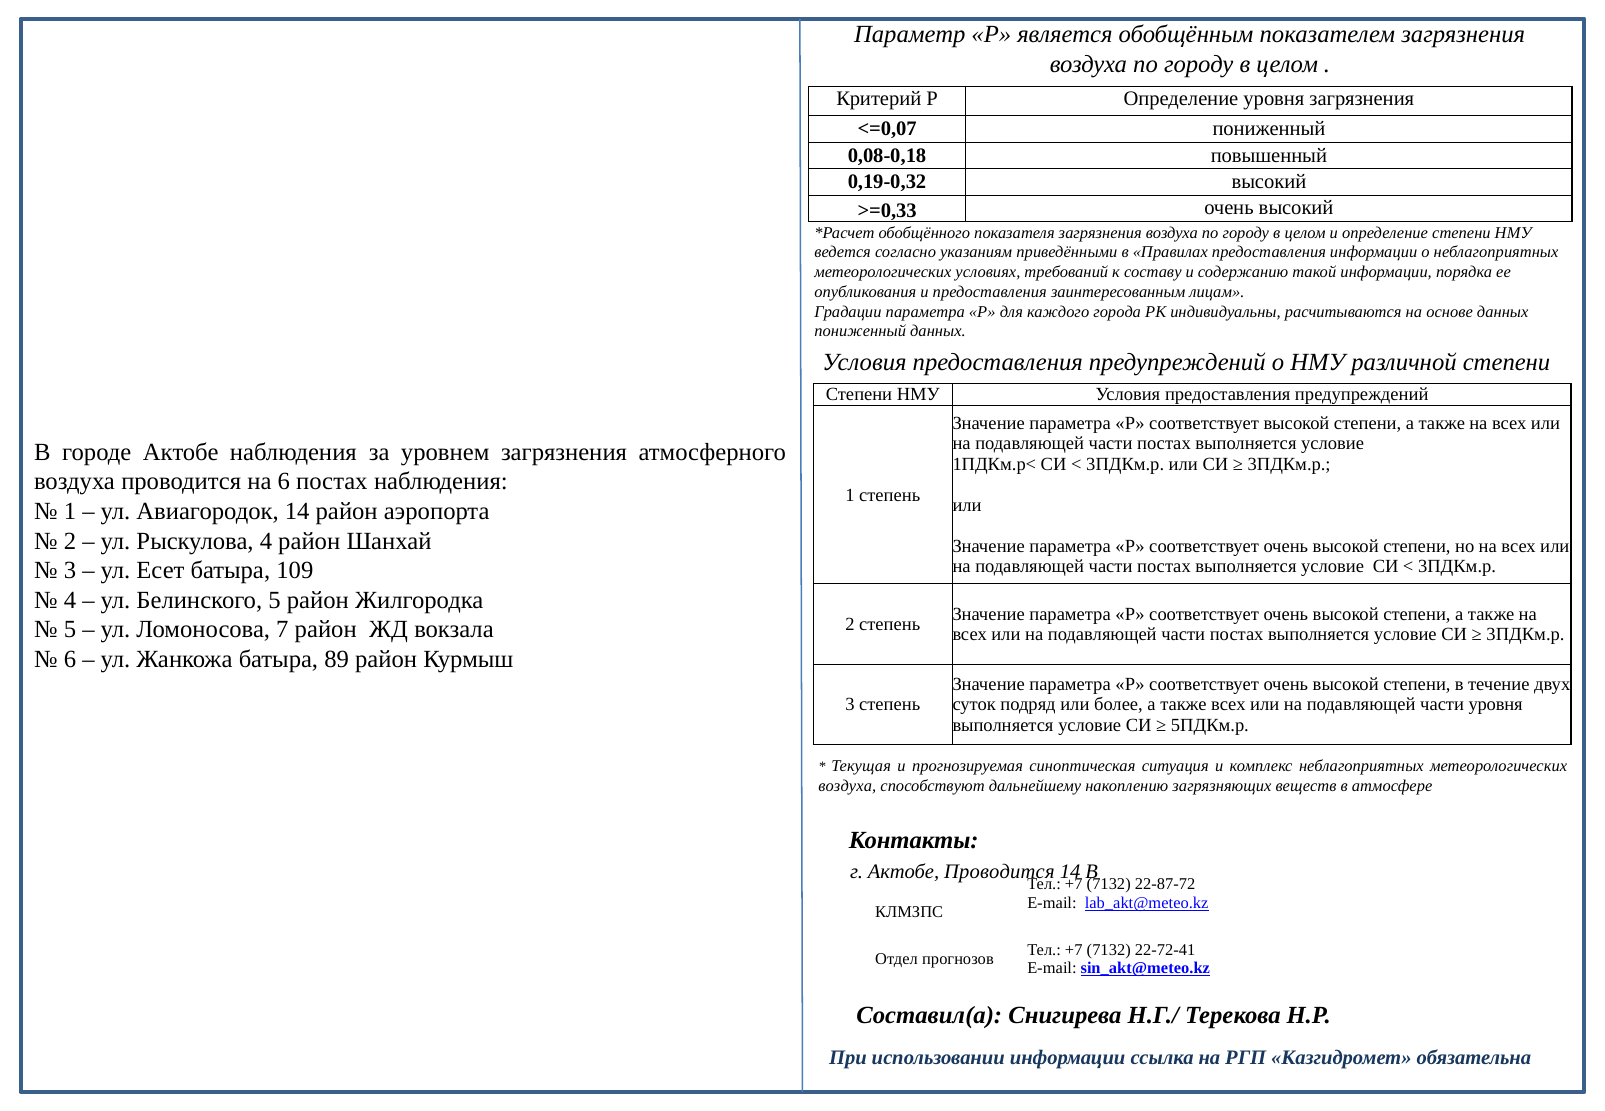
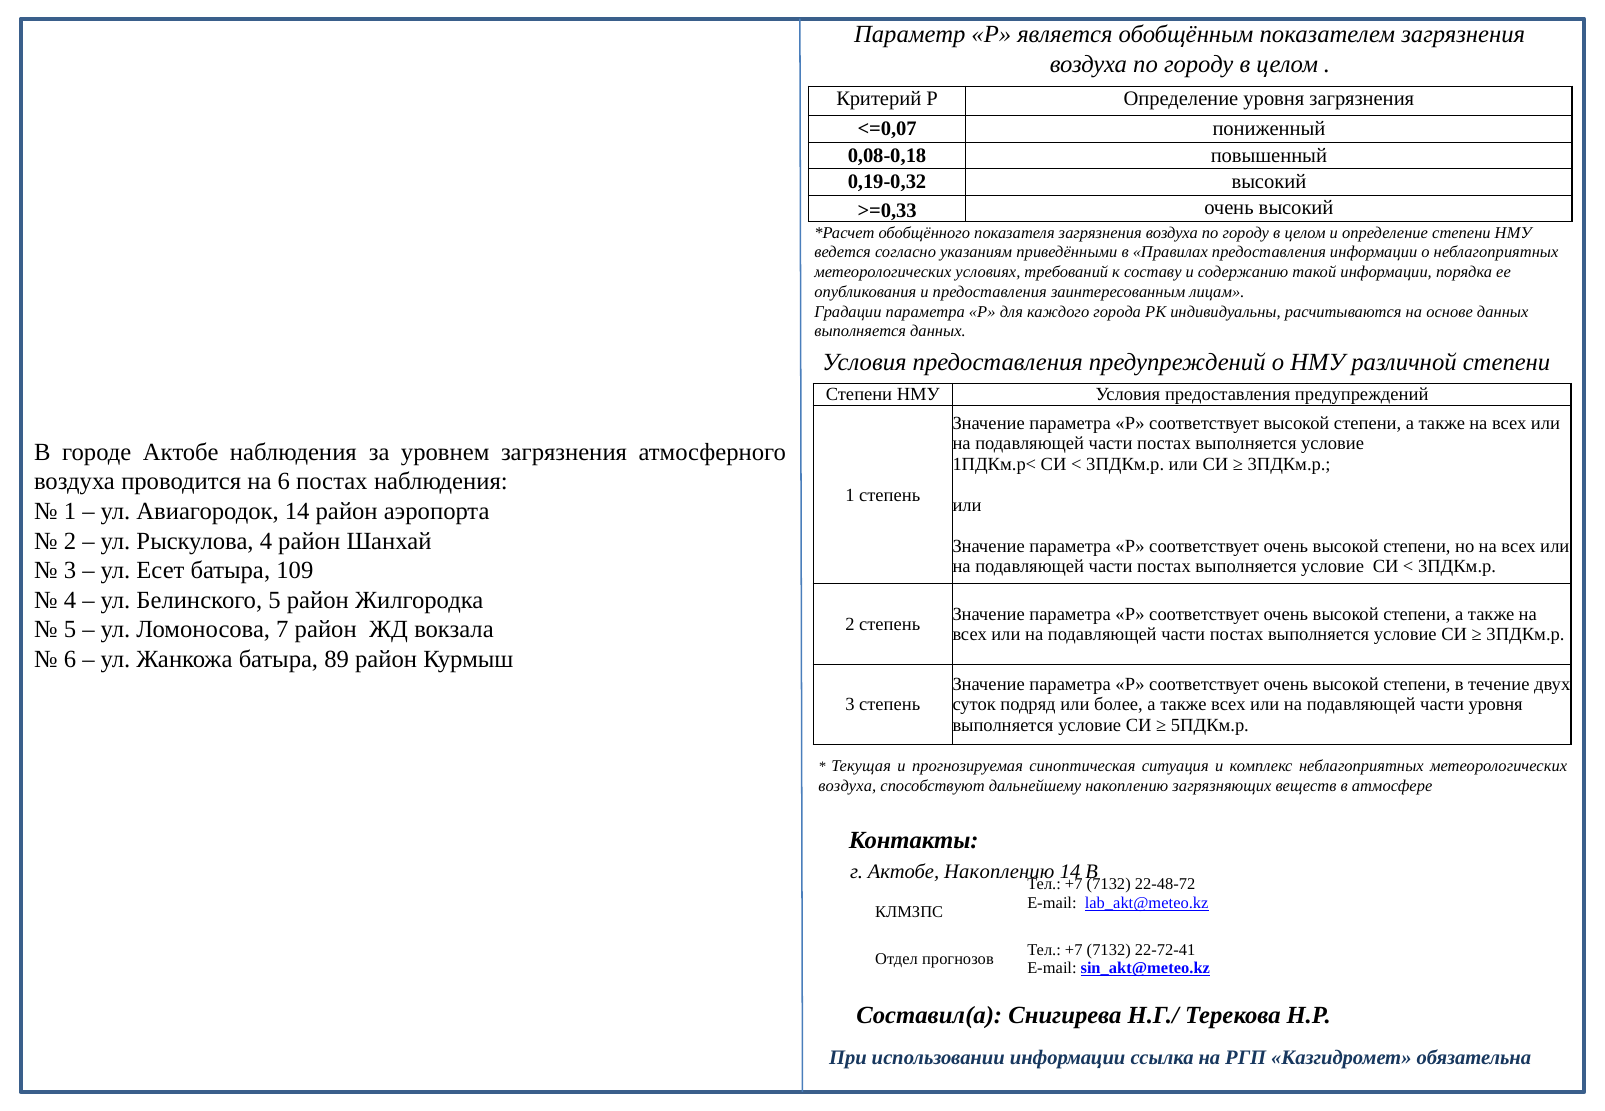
пониженный at (860, 331): пониженный -> выполняется
Актобе Проводится: Проводится -> Накоплению
22-87-72: 22-87-72 -> 22-48-72
